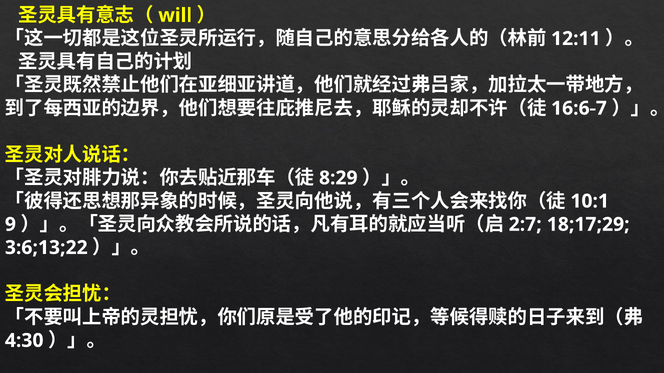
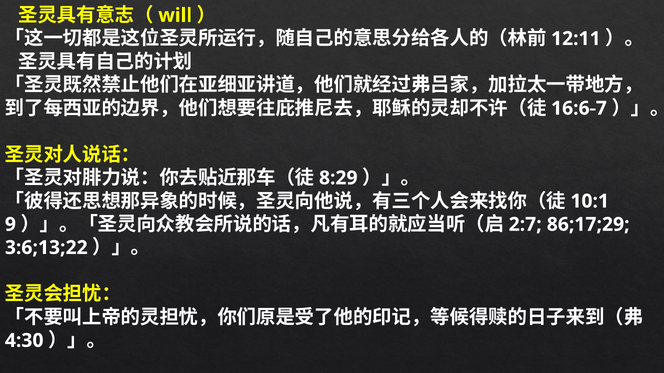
18;17;29: 18;17;29 -> 86;17;29
